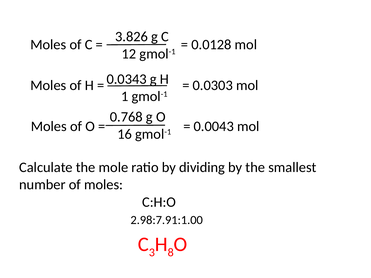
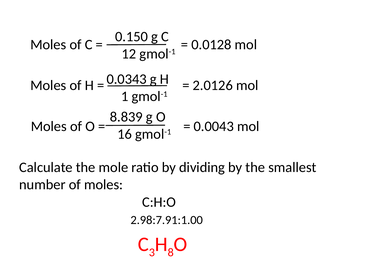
3.826: 3.826 -> 0.150
0.0303: 0.0303 -> 2.0126
0.768: 0.768 -> 8.839
